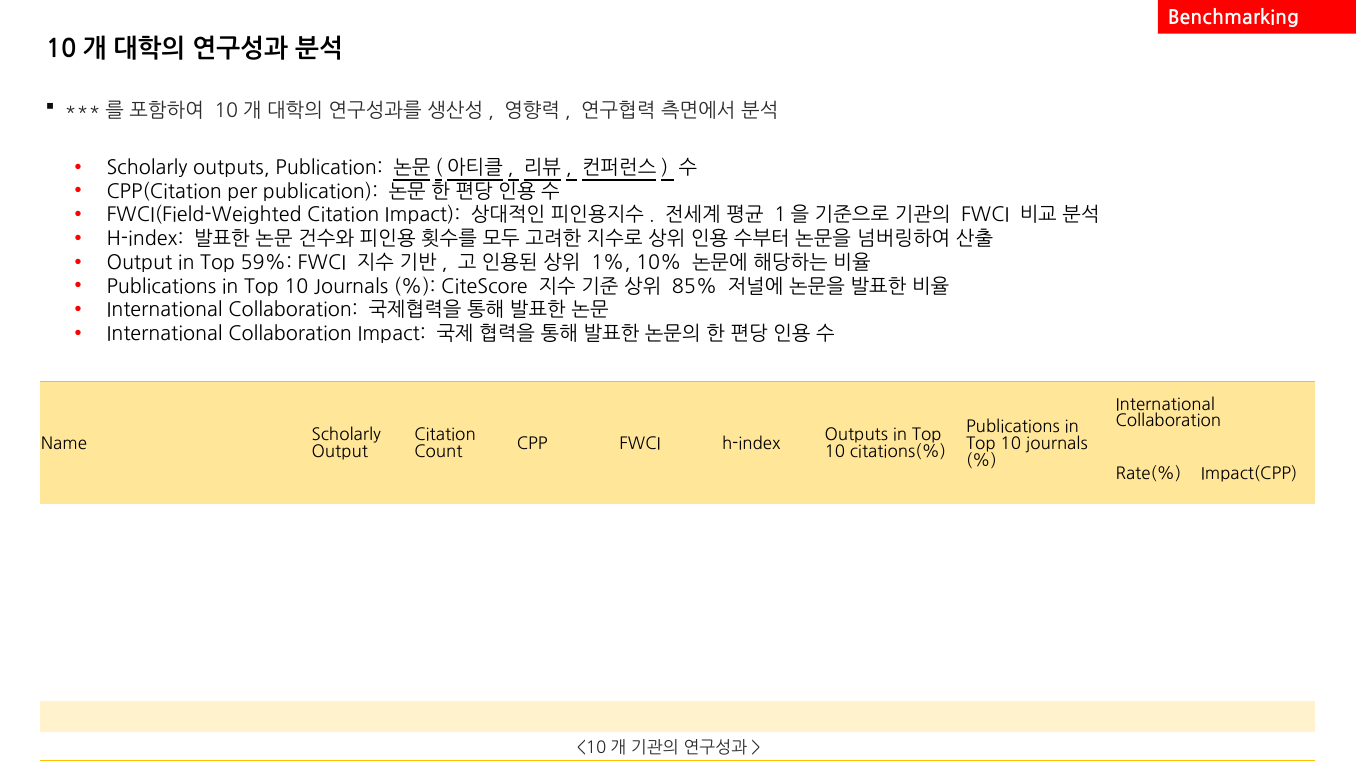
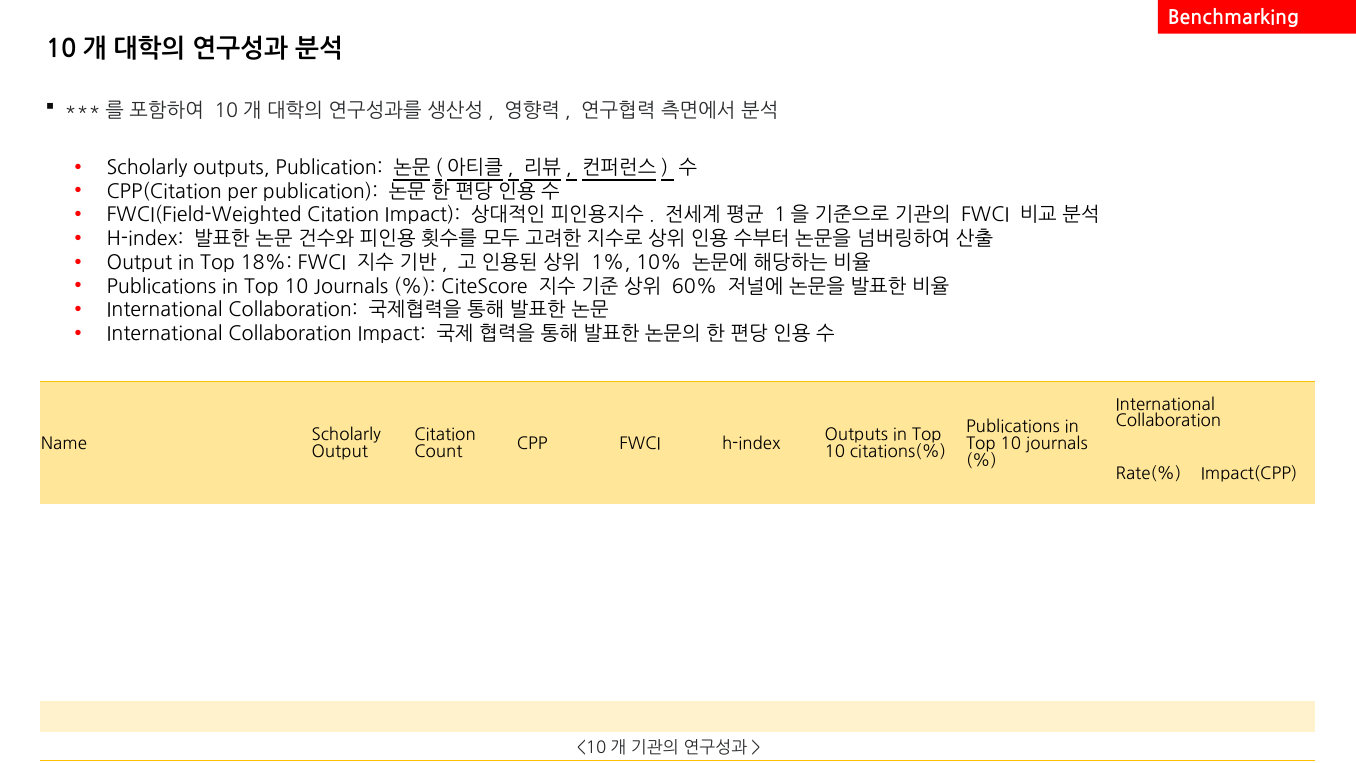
59%: 59% -> 18%
85%: 85% -> 60%
